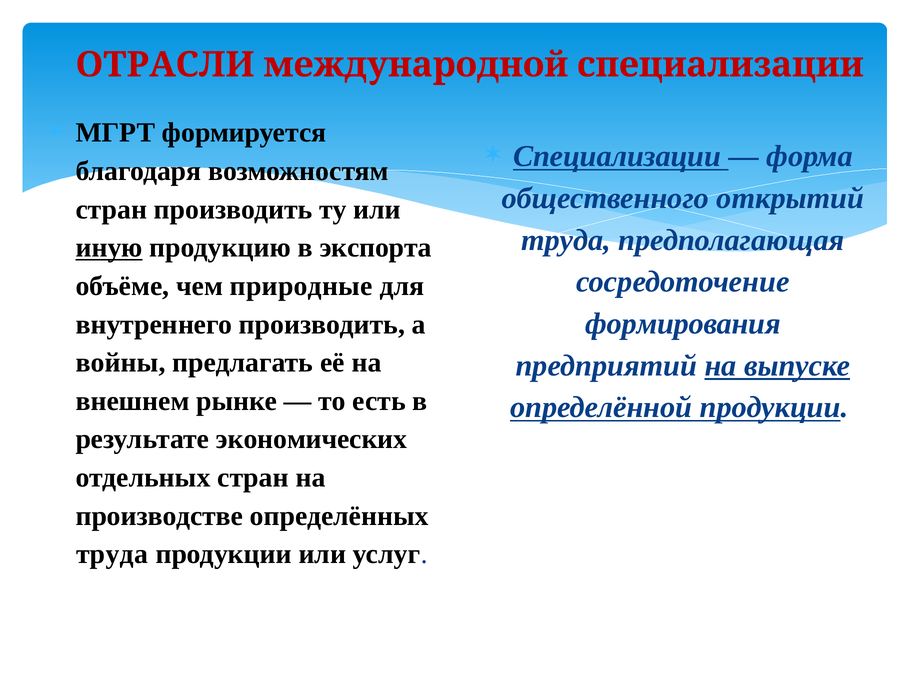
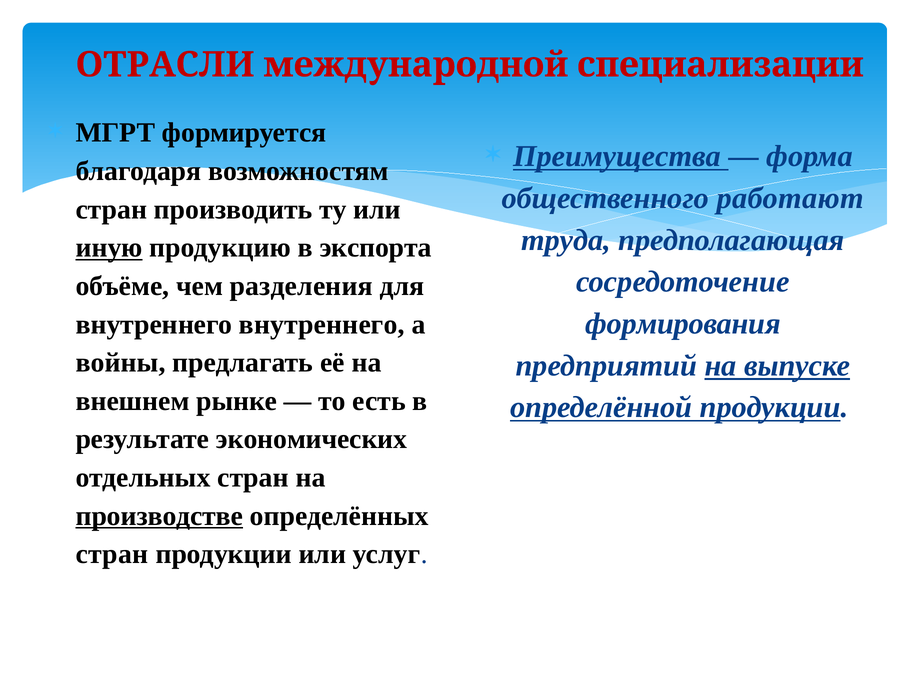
Специализации: Специализации -> Преимущества
открытий: открытий -> работают
природные: природные -> разделения
внутреннего производить: производить -> внутреннего
производстве underline: none -> present
труда at (112, 554): труда -> стран
